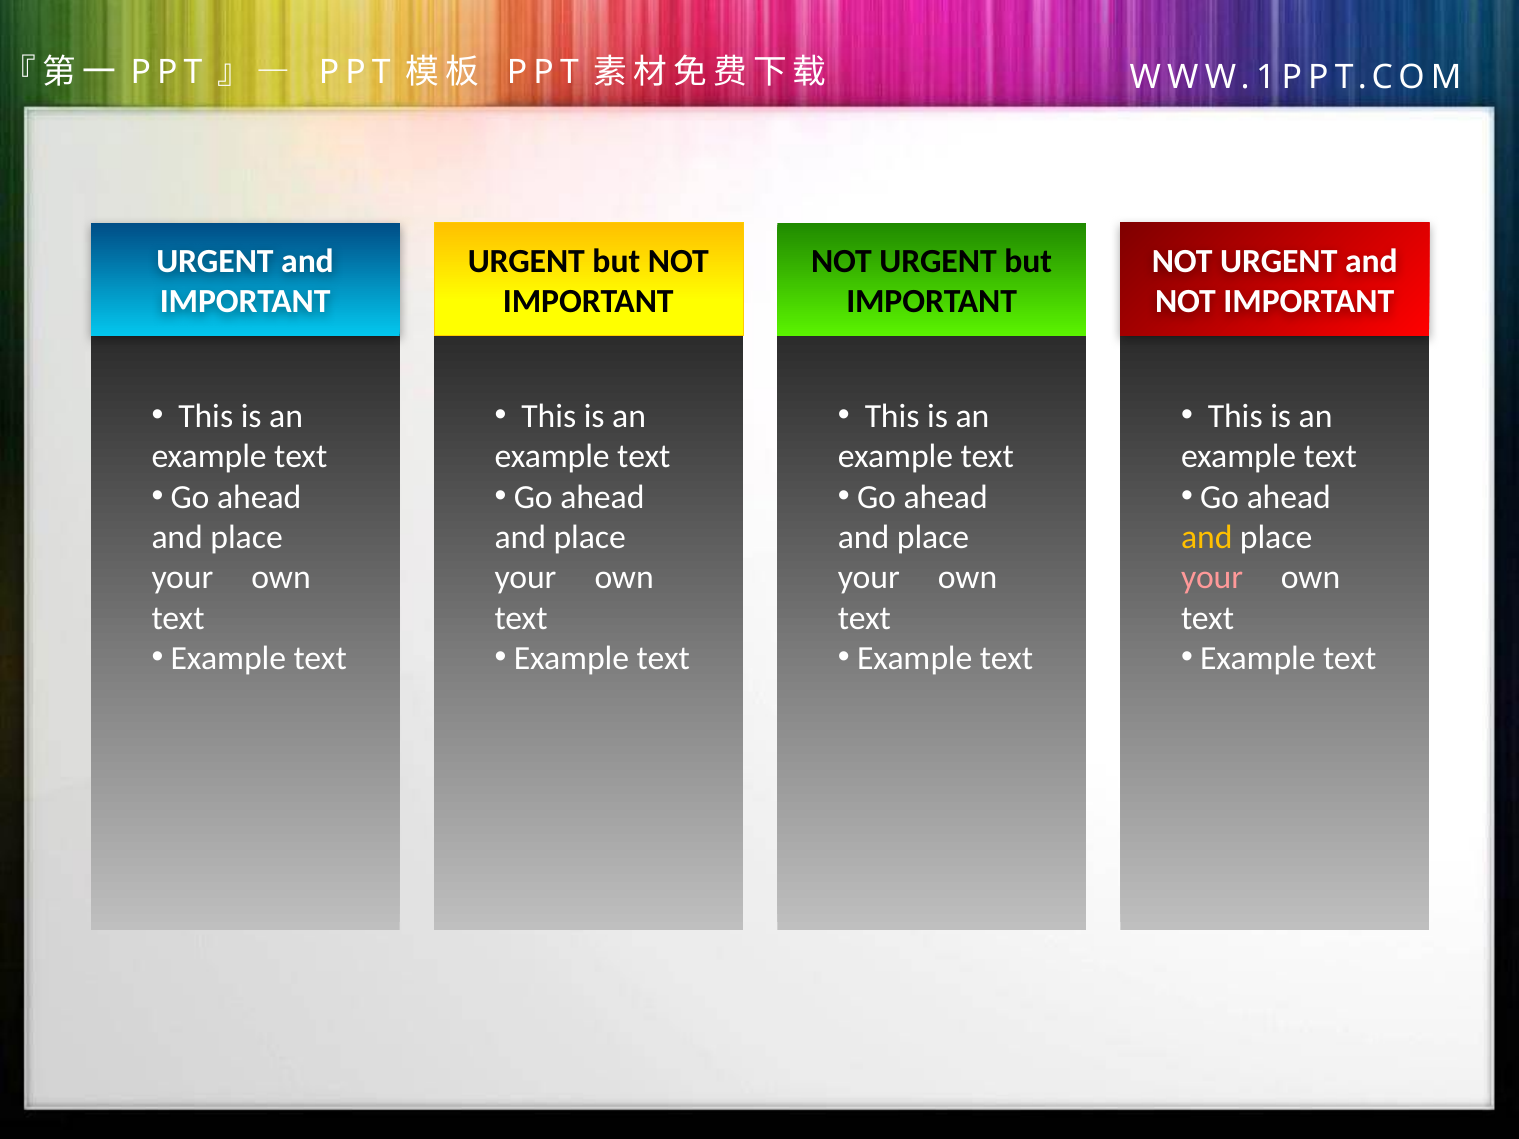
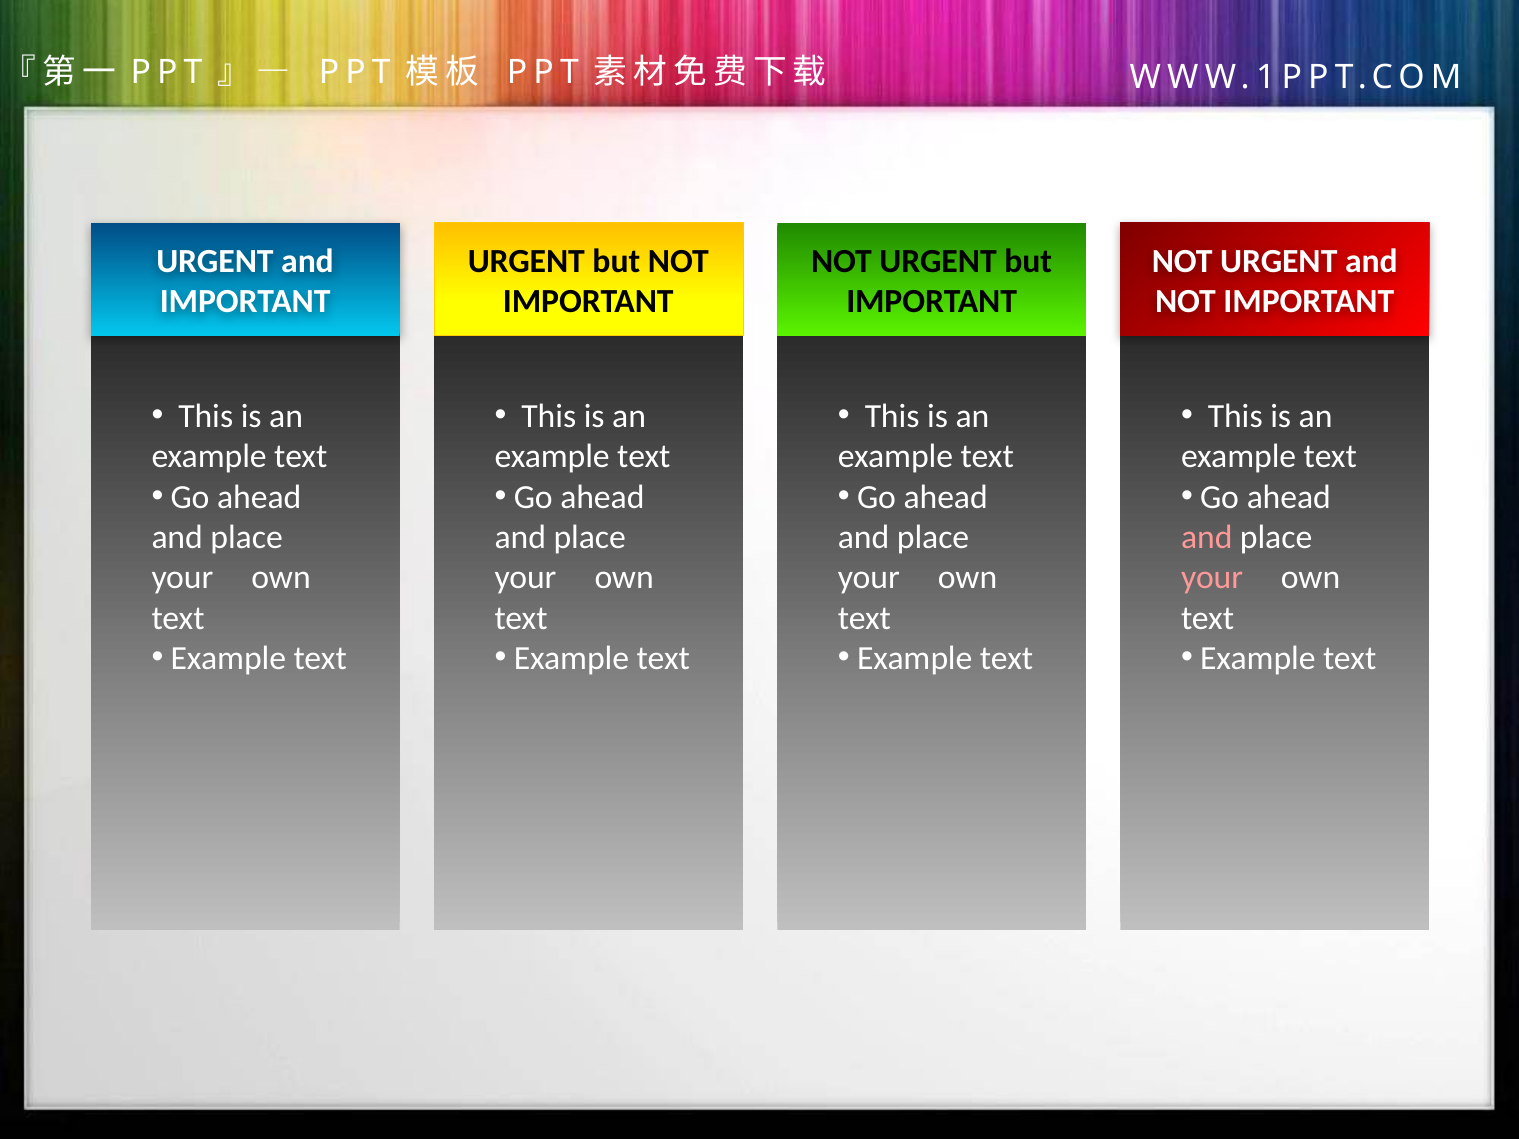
and at (1207, 538) colour: yellow -> pink
